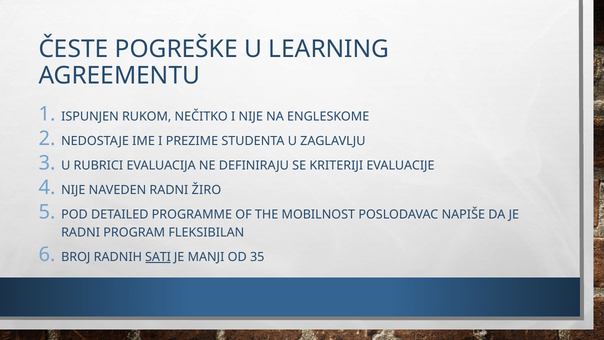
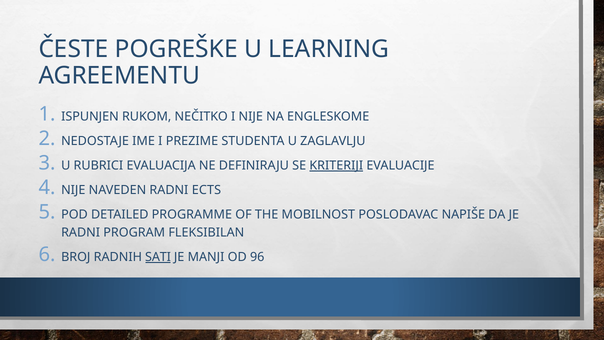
KRITERIJI underline: none -> present
ŽIRO: ŽIRO -> ECTS
35: 35 -> 96
